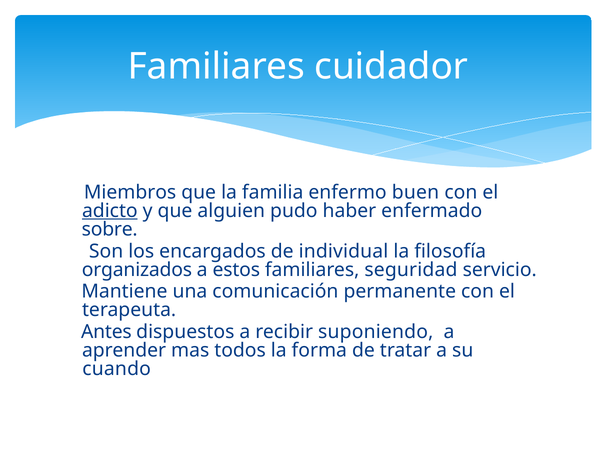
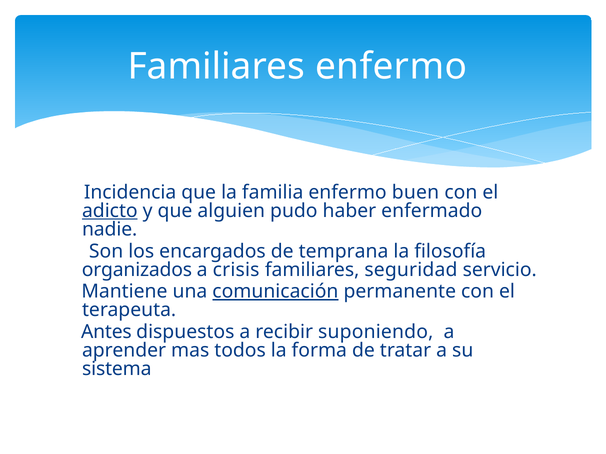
Familiares cuidador: cuidador -> enfermo
Miembros: Miembros -> Incidencia
sobre: sobre -> nadie
individual: individual -> temprana
estos: estos -> crisis
comunicación underline: none -> present
cuando: cuando -> sistema
